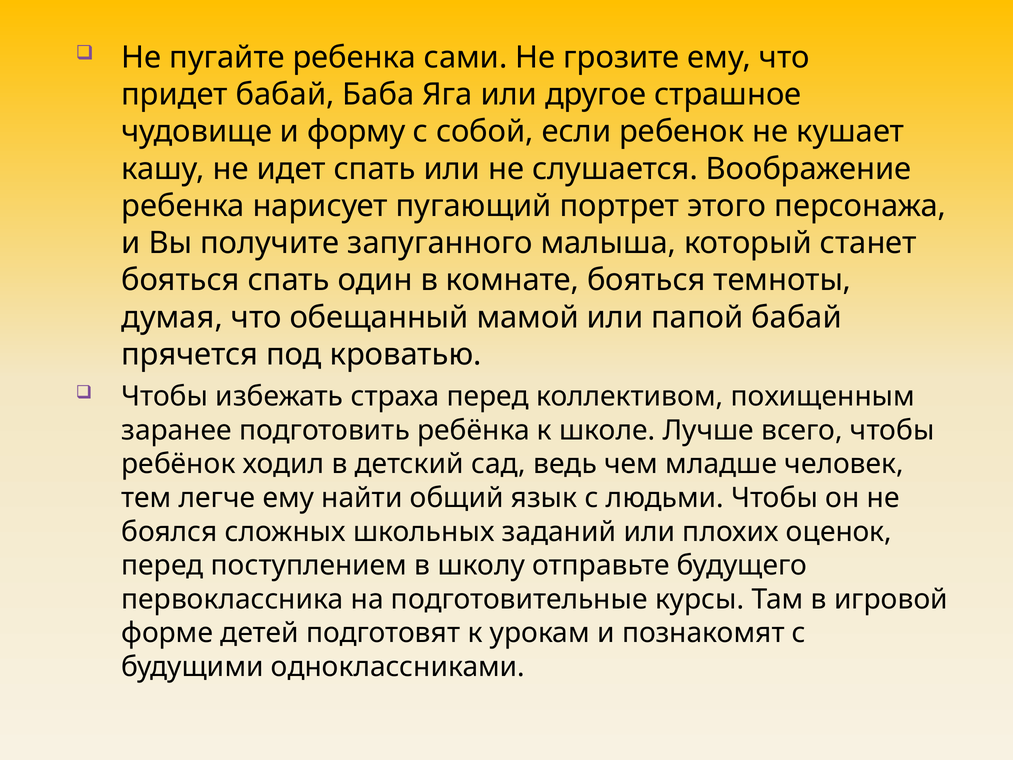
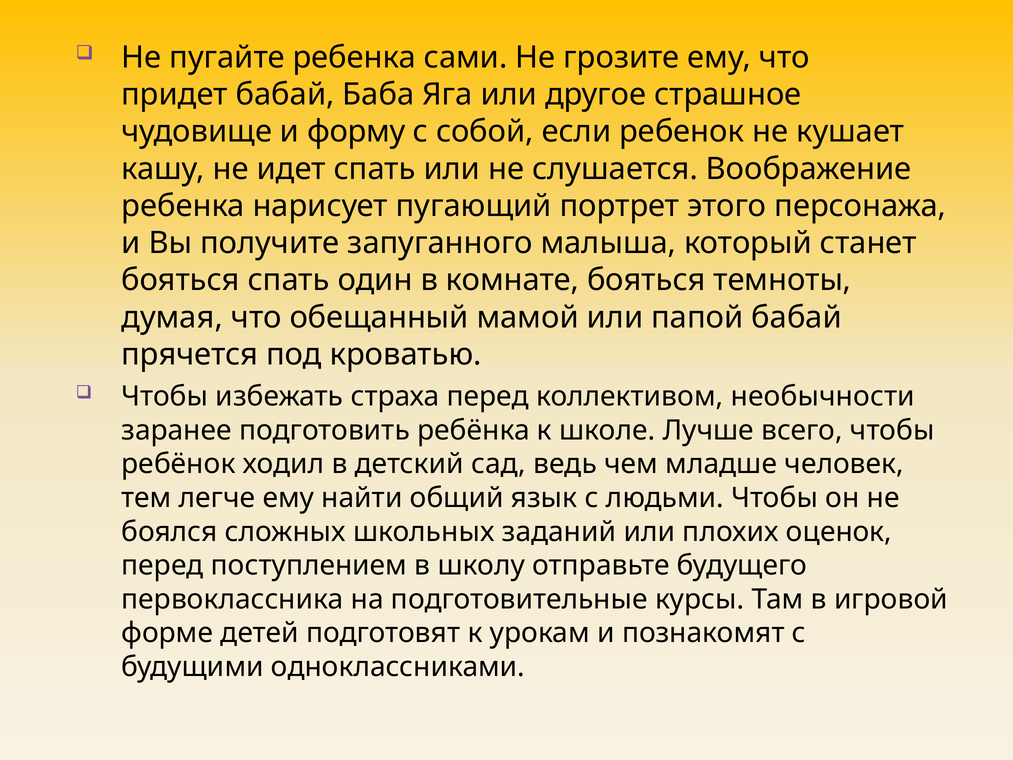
похищенным: похищенным -> необычности
